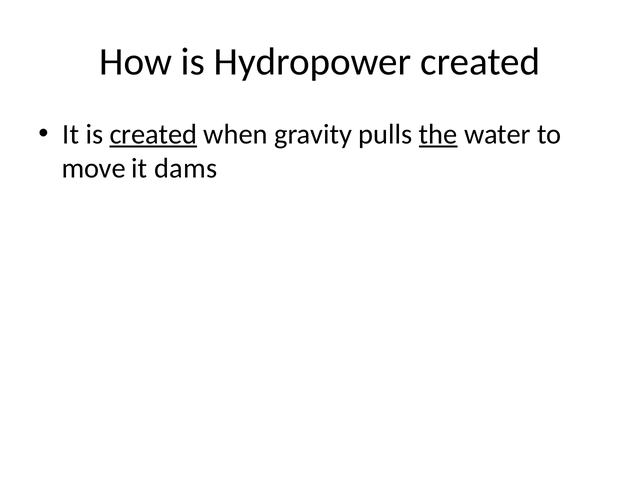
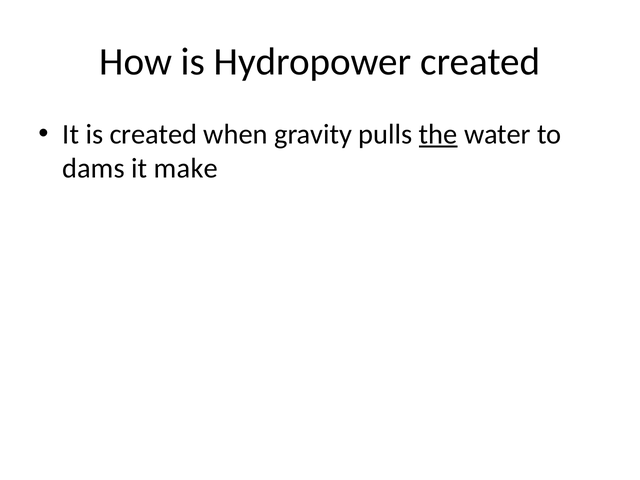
created at (153, 134) underline: present -> none
move: move -> dams
dams: dams -> make
